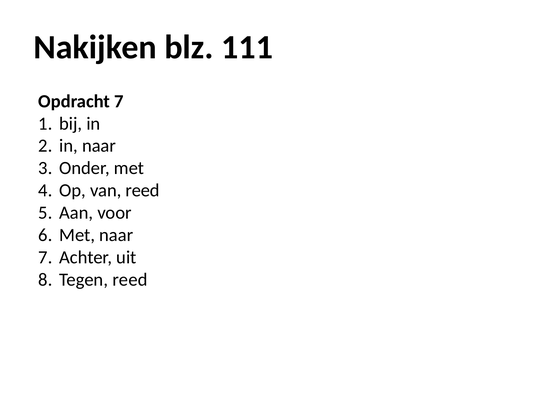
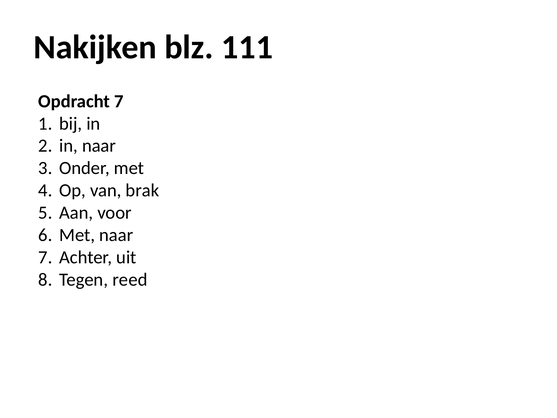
van reed: reed -> brak
